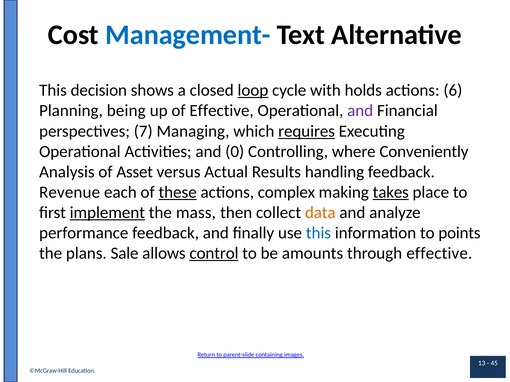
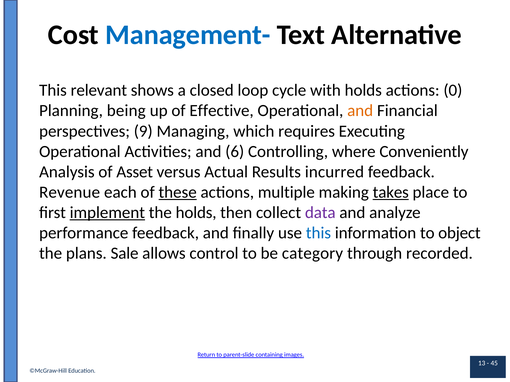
decision: decision -> relevant
loop underline: present -> none
6: 6 -> 0
and at (360, 111) colour: purple -> orange
7: 7 -> 9
requires underline: present -> none
0: 0 -> 6
handling: handling -> incurred
complex: complex -> multiple
the mass: mass -> holds
data colour: orange -> purple
points: points -> object
control underline: present -> none
amounts: amounts -> category
through effective: effective -> recorded
